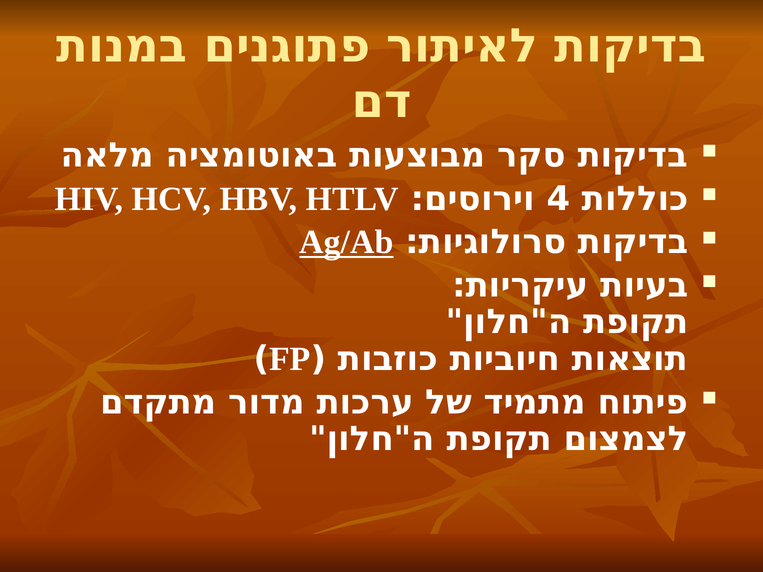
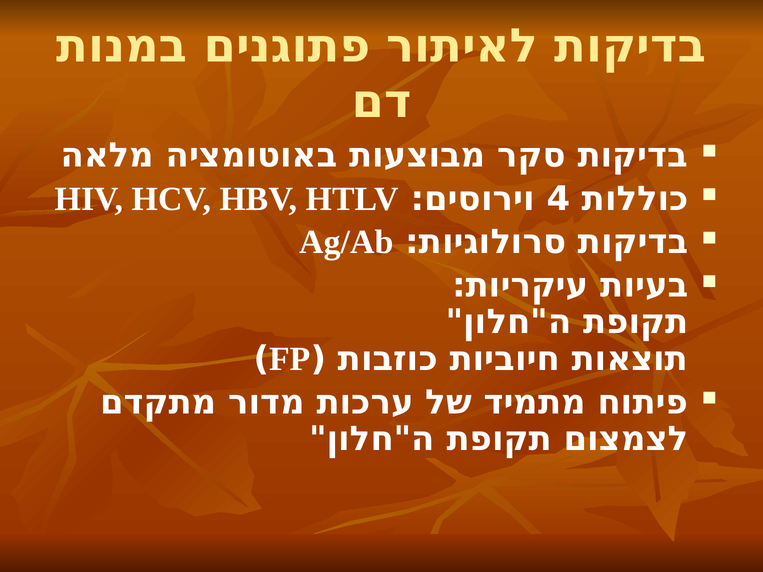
Ag/Ab underline: present -> none
